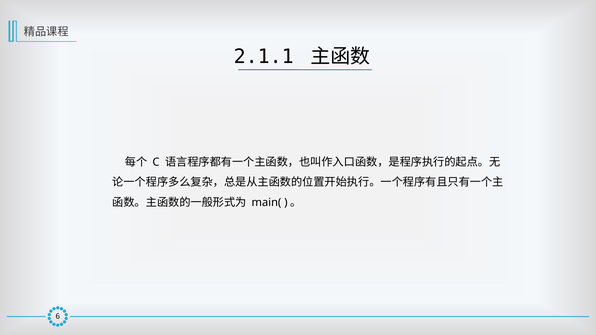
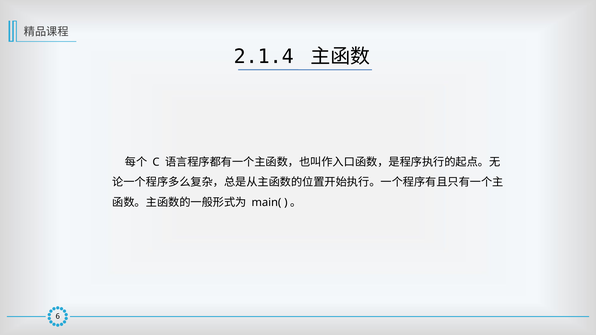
2.1.1: 2.1.1 -> 2.1.4
